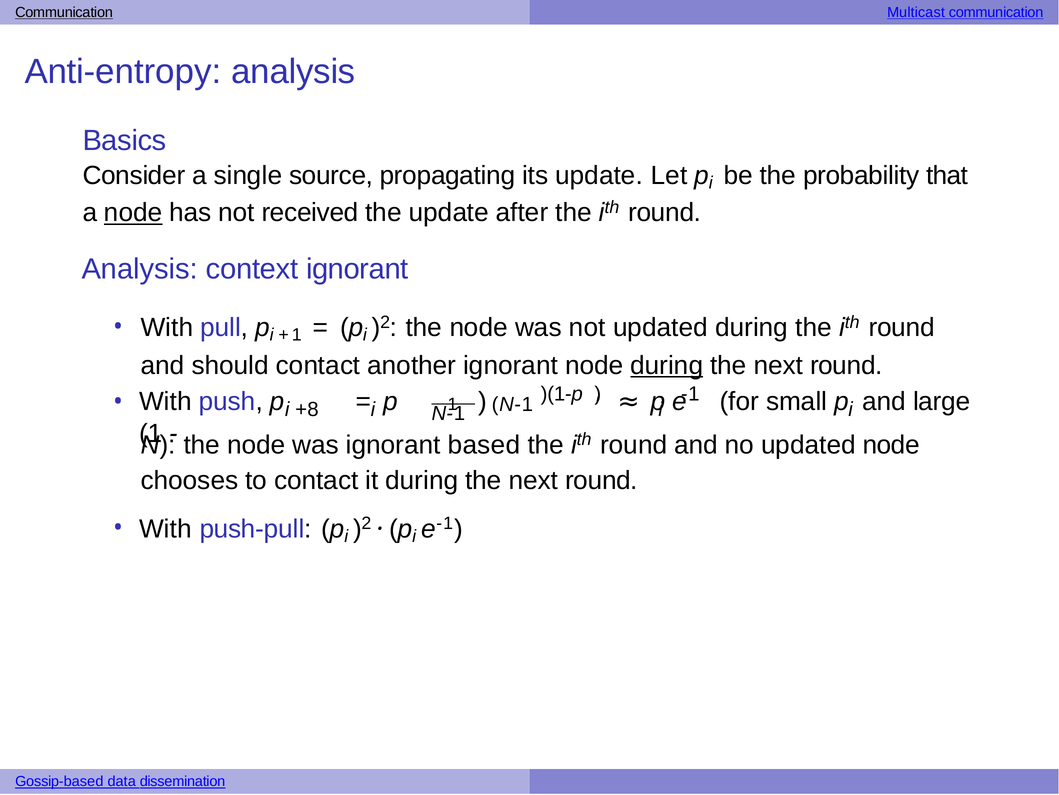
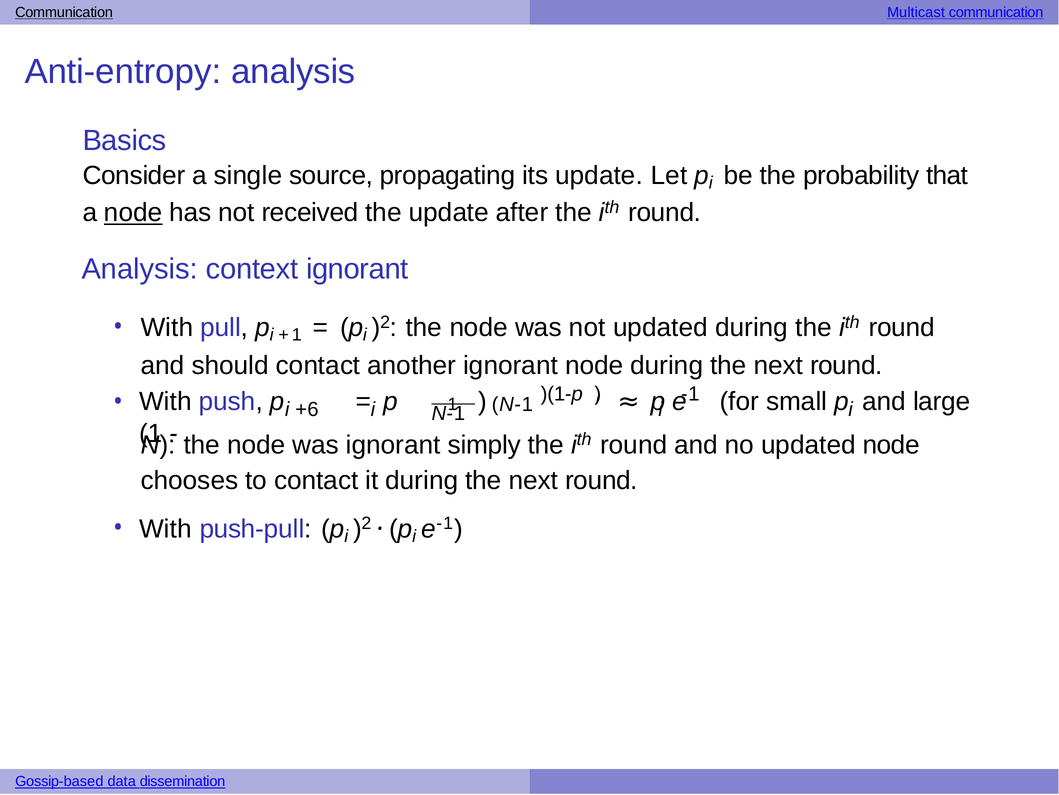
during at (667, 365) underline: present -> none
+8: +8 -> +6
based: based -> simply
